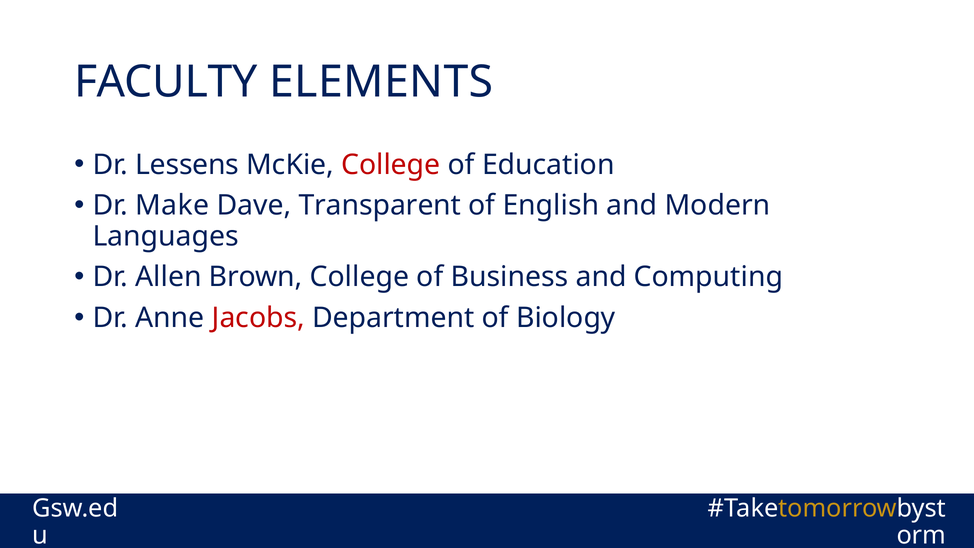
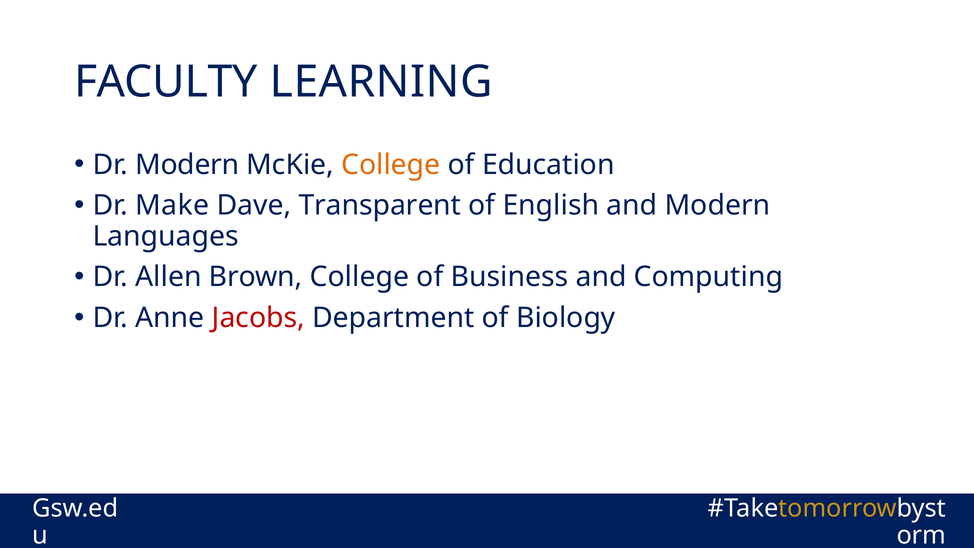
ELEMENTS: ELEMENTS -> LEARNING
Dr Lessens: Lessens -> Modern
College at (391, 165) colour: red -> orange
